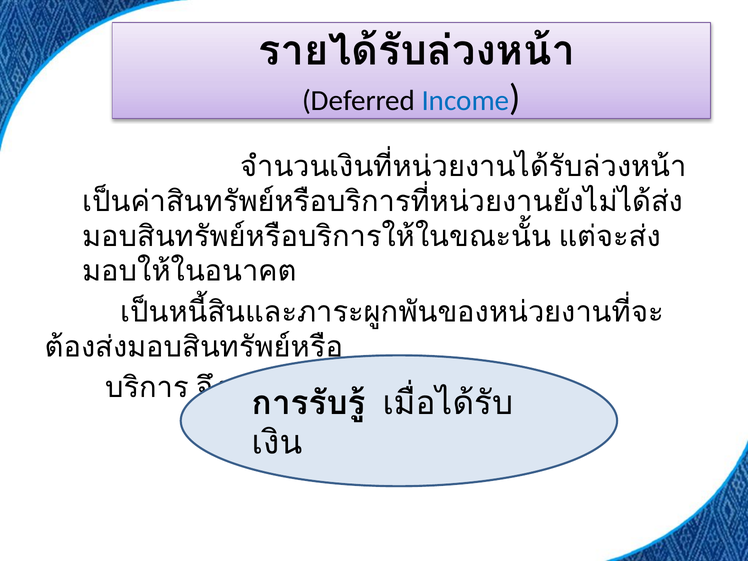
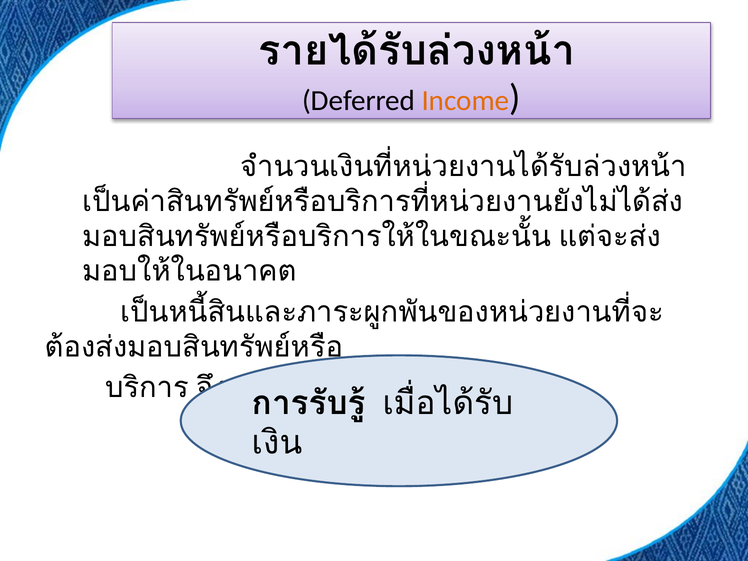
Income colour: blue -> orange
